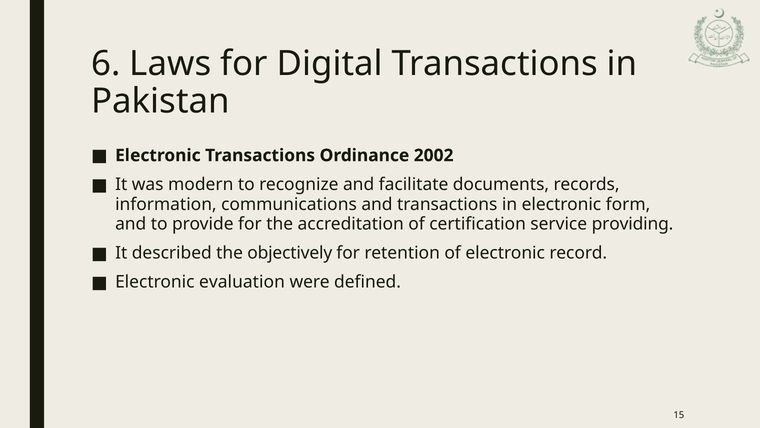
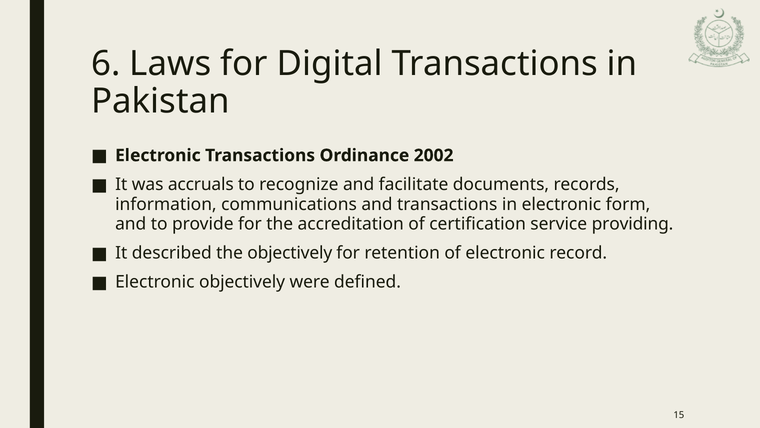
modern: modern -> accruals
Electronic evaluation: evaluation -> objectively
